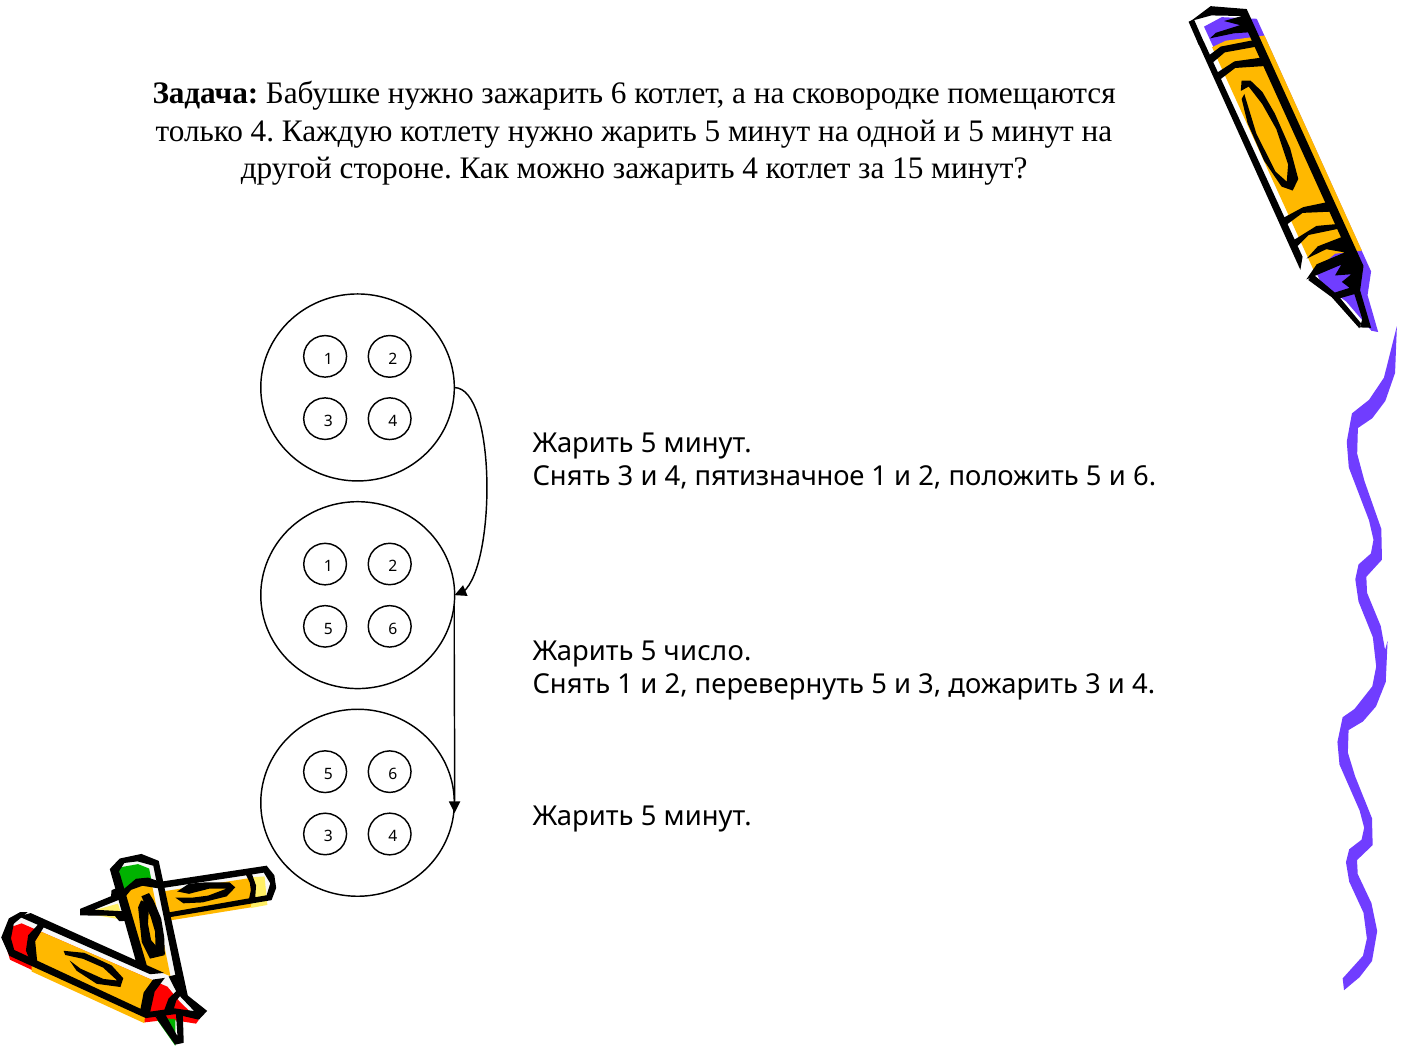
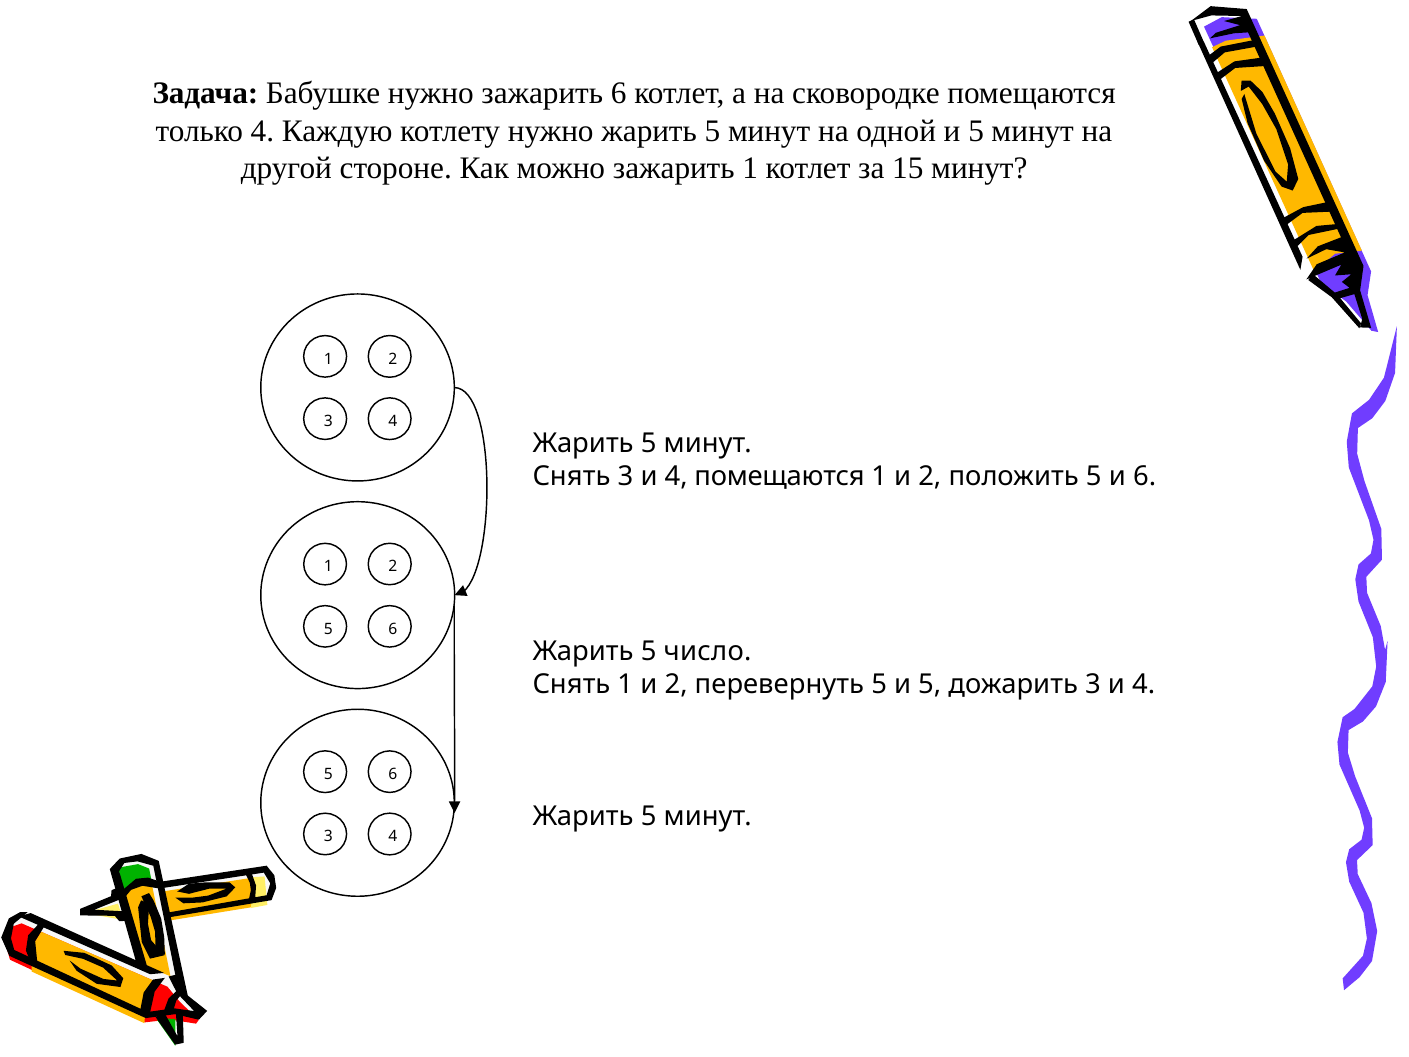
зажарить 4: 4 -> 1
4 пятизначное: пятизначное -> помещаются
5 и 3: 3 -> 5
